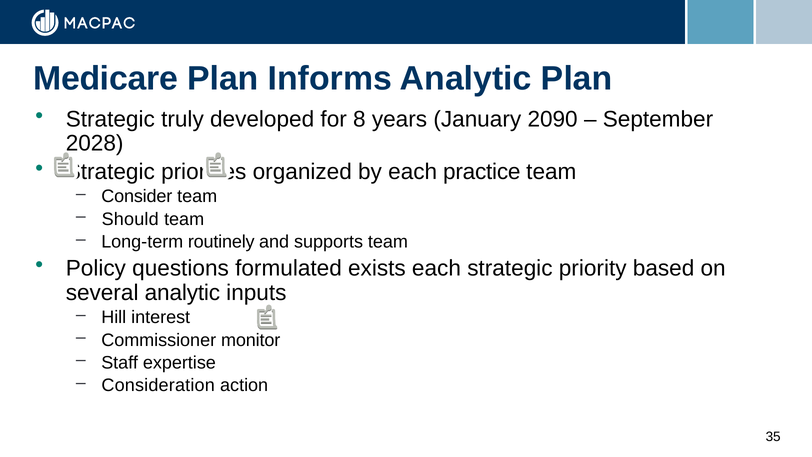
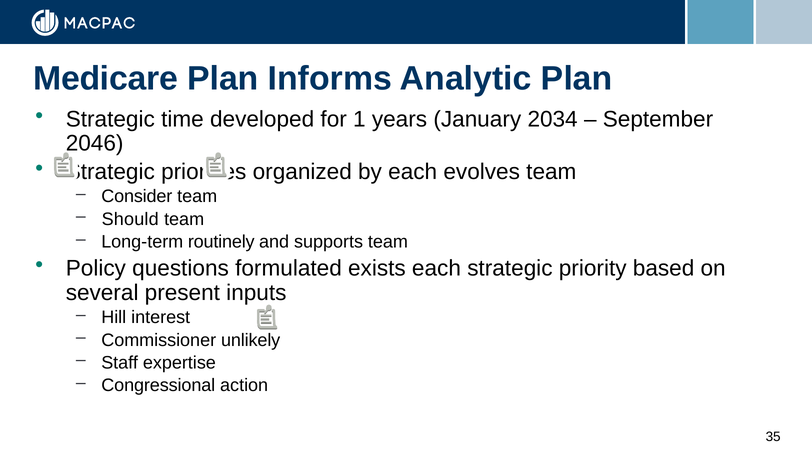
truly: truly -> time
8: 8 -> 1
2090: 2090 -> 2034
2028: 2028 -> 2046
practice: practice -> evolves
several analytic: analytic -> present
monitor: monitor -> unlikely
Consideration: Consideration -> Congressional
